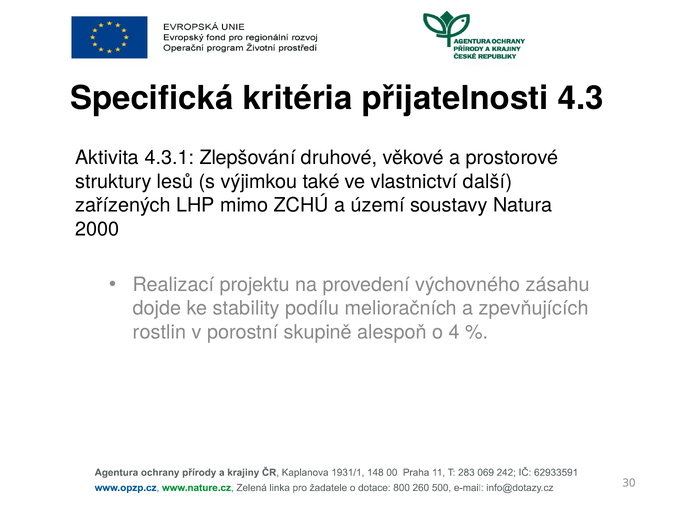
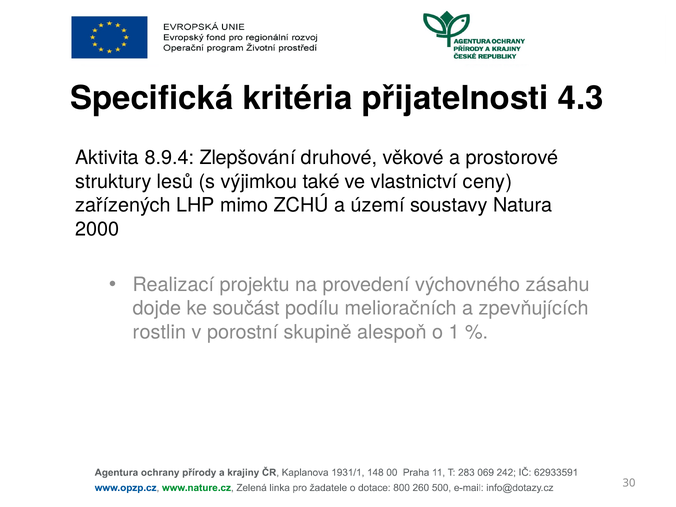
4.3.1: 4.3.1 -> 8.9.4
další: další -> ceny
stability: stability -> součást
4: 4 -> 1
